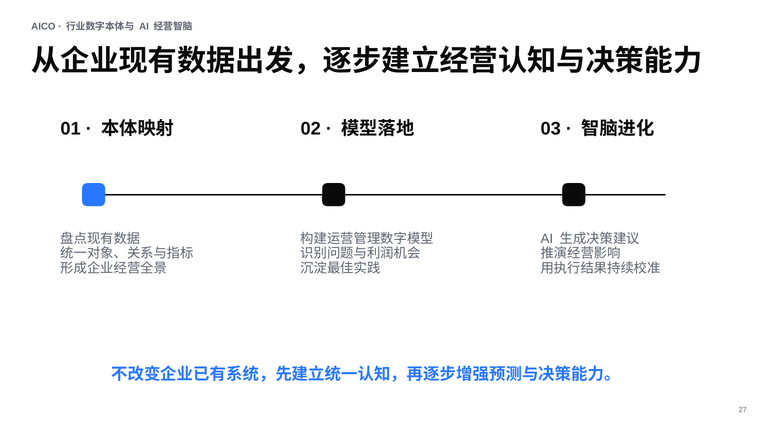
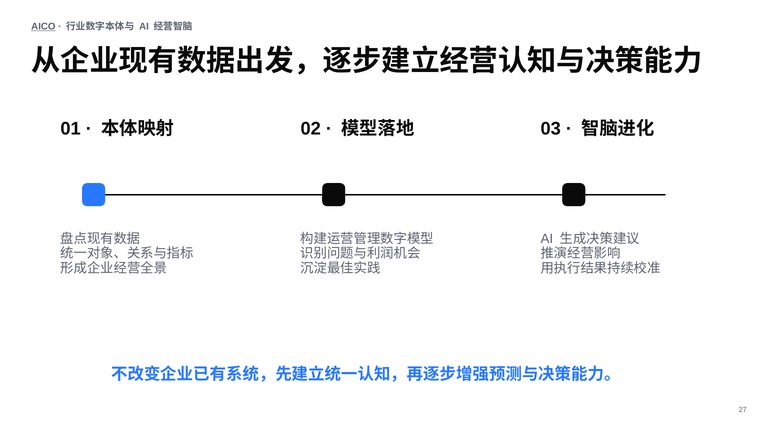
AICO underline: none -> present
